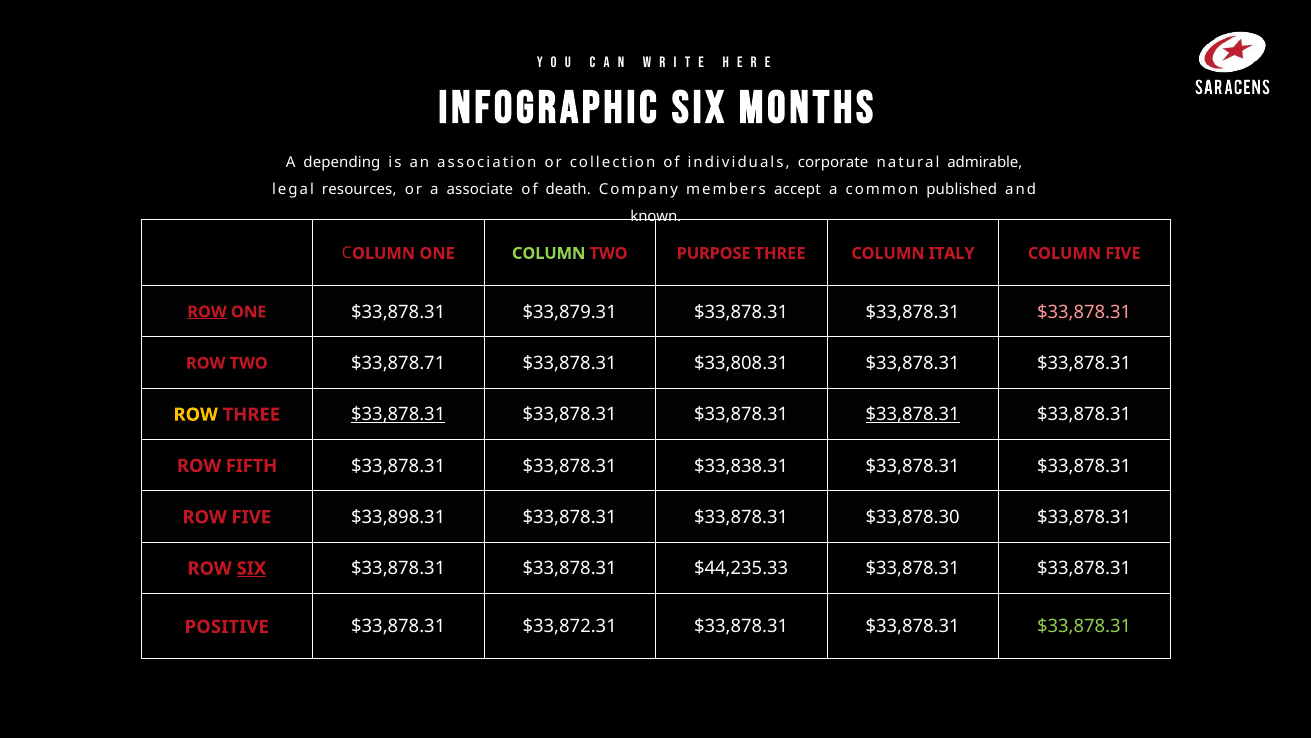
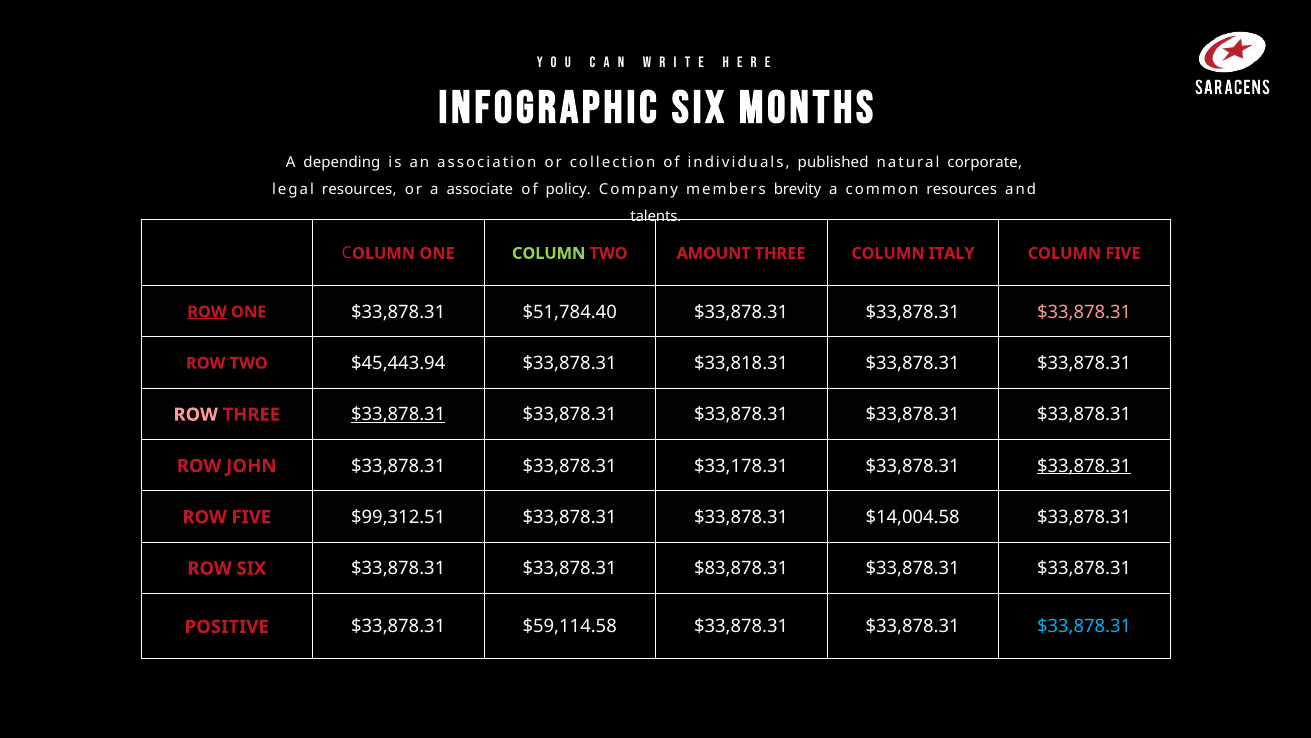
corporate: corporate -> published
admirable: admirable -> corporate
death: death -> policy
accept: accept -> brevity
common published: published -> resources
known: known -> talents
PURPOSE: PURPOSE -> AMOUNT
$33,879.31: $33,879.31 -> $51,784.40
$33,878.71: $33,878.71 -> $45,443.94
$33,808.31: $33,808.31 -> $33,818.31
ROW at (196, 414) colour: yellow -> pink
$33,878.31 at (913, 414) underline: present -> none
FIFTH: FIFTH -> JOHN
$33,838.31: $33,838.31 -> $33,178.31
$33,878.31 at (1084, 466) underline: none -> present
$33,898.31: $33,898.31 -> $99,312.51
$33,878.30: $33,878.30 -> $14,004.58
SIX at (251, 568) underline: present -> none
$44,235.33: $44,235.33 -> $83,878.31
$33,872.31: $33,872.31 -> $59,114.58
$33,878.31 at (1084, 627) colour: light green -> light blue
